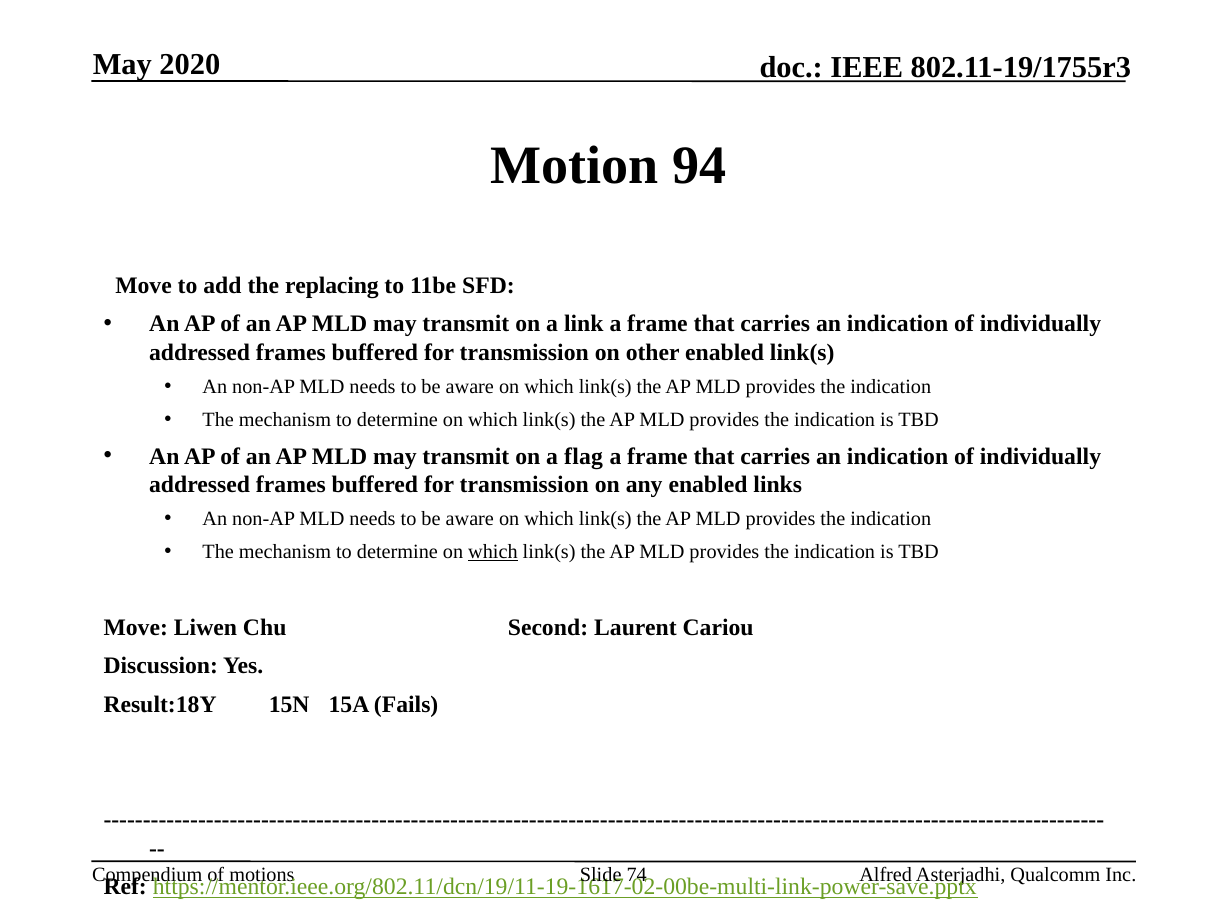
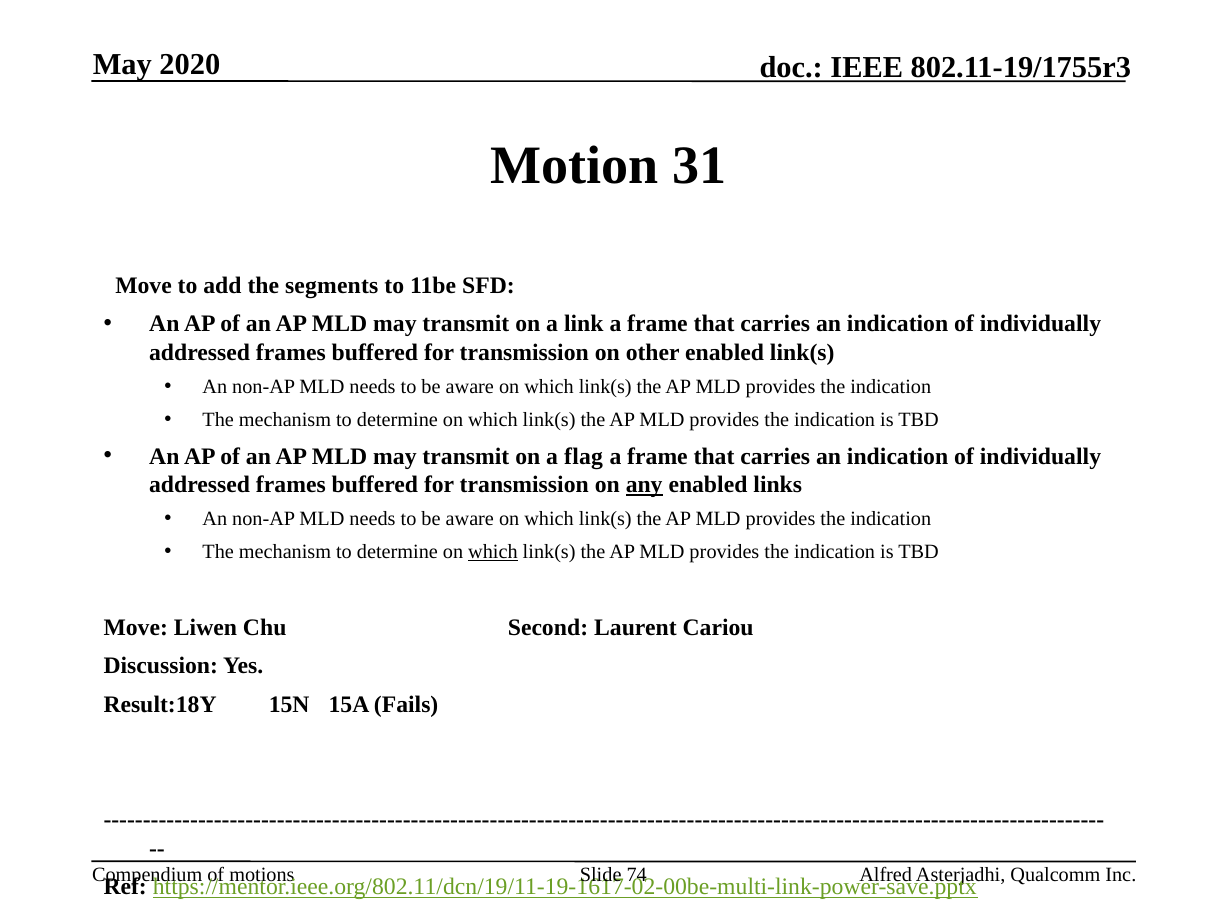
94: 94 -> 31
replacing: replacing -> segments
any underline: none -> present
